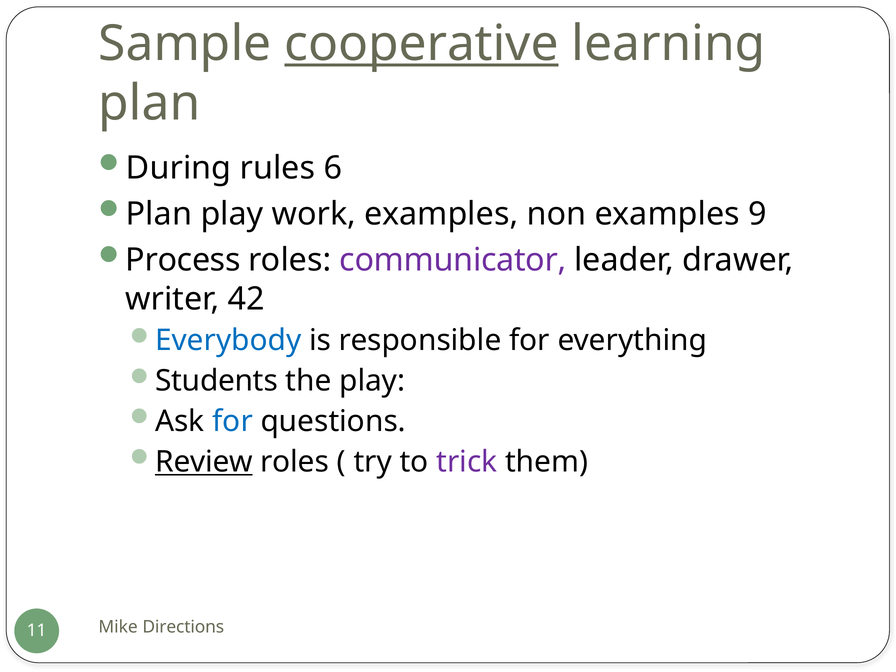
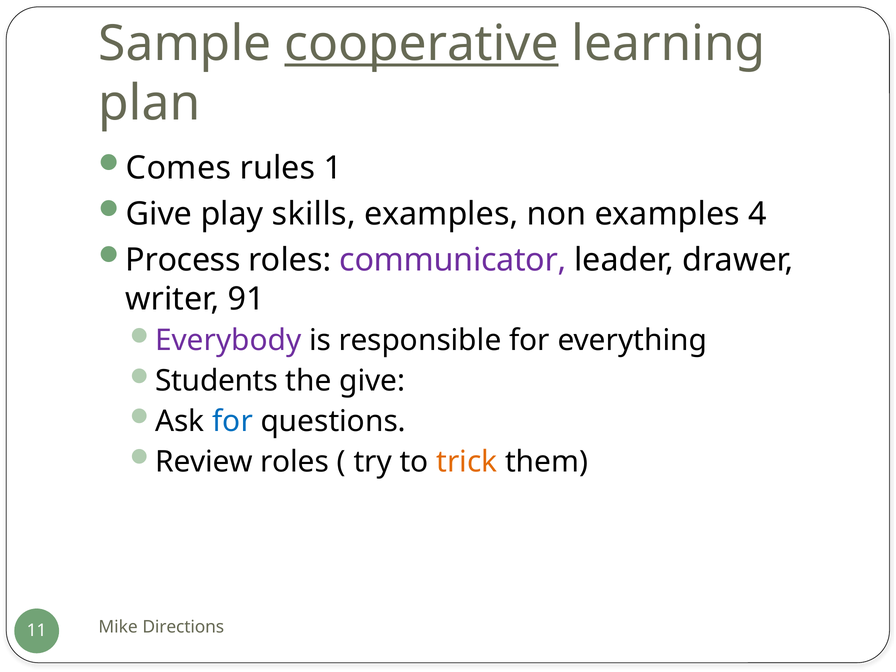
During: During -> Comes
6: 6 -> 1
Plan at (159, 214): Plan -> Give
work: work -> skills
9: 9 -> 4
42: 42 -> 91
Everybody colour: blue -> purple
the play: play -> give
Review underline: present -> none
trick colour: purple -> orange
